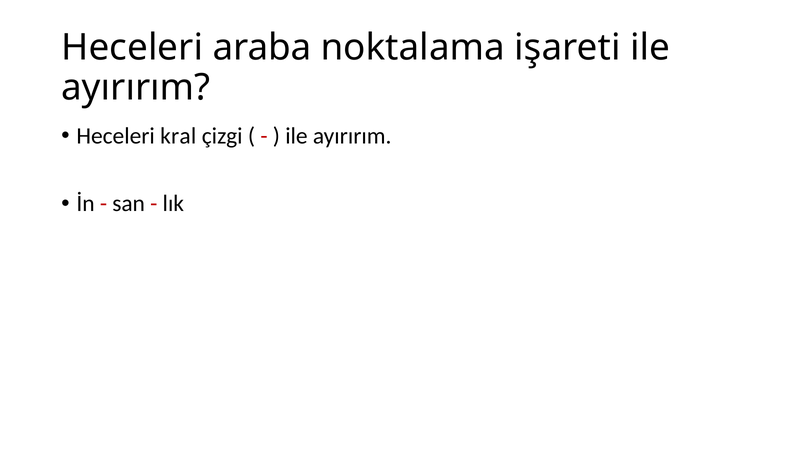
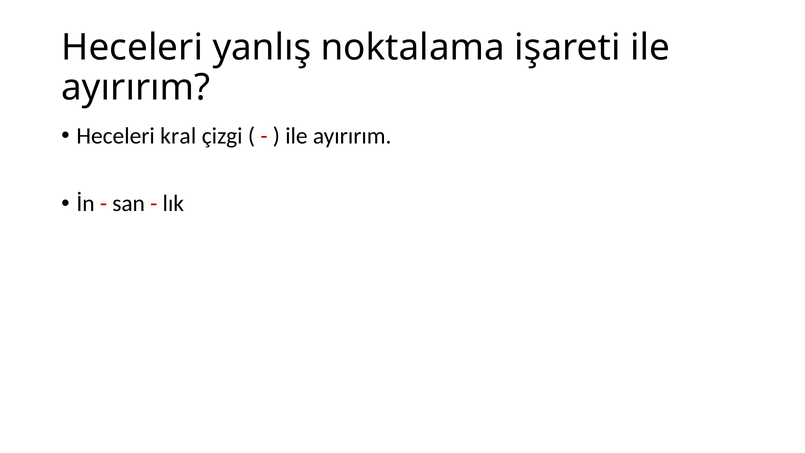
araba: araba -> yanlış
